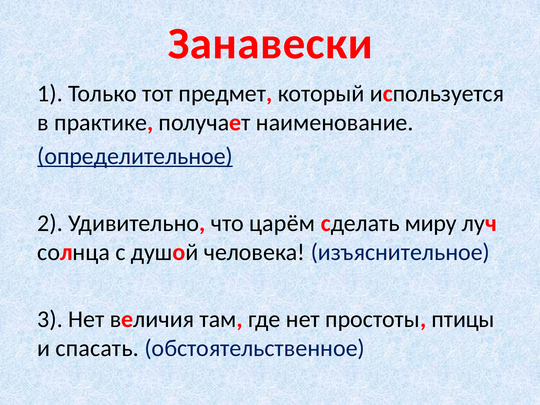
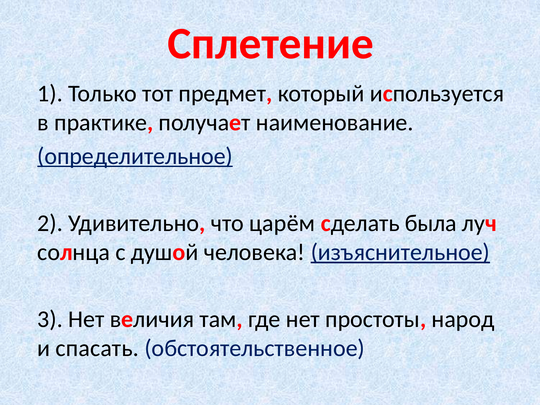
Занавески: Занавески -> Сплетение
миру: миру -> была
изъяснительное underline: none -> present
птицы: птицы -> народ
